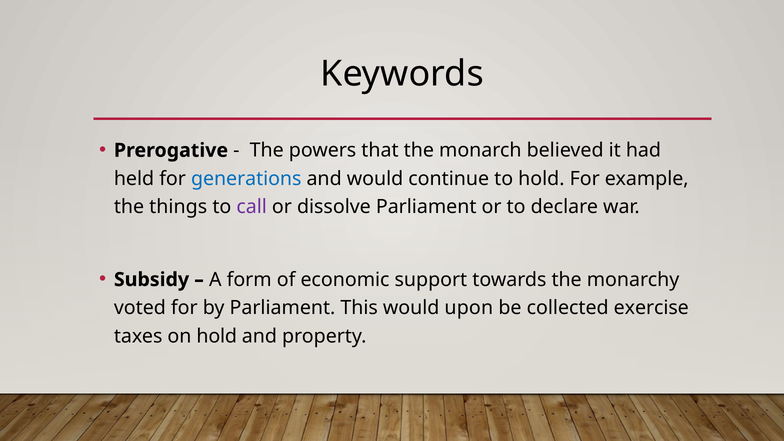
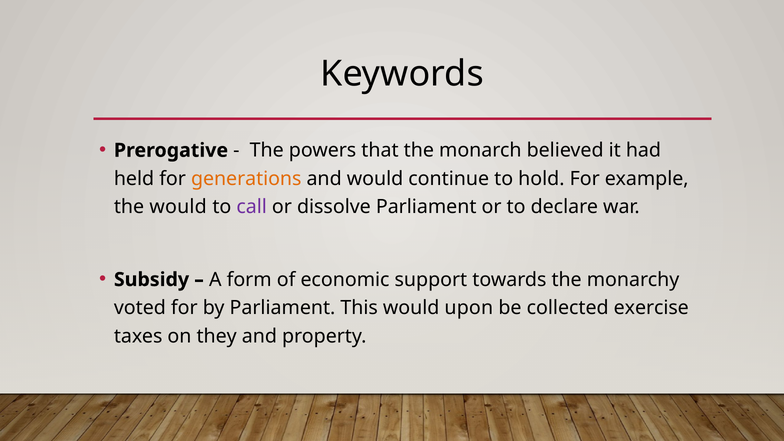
generations colour: blue -> orange
the things: things -> would
on hold: hold -> they
